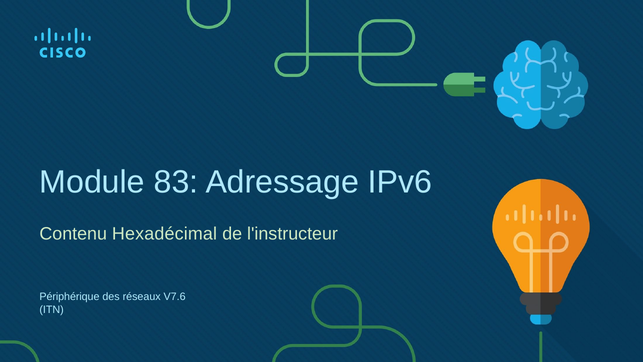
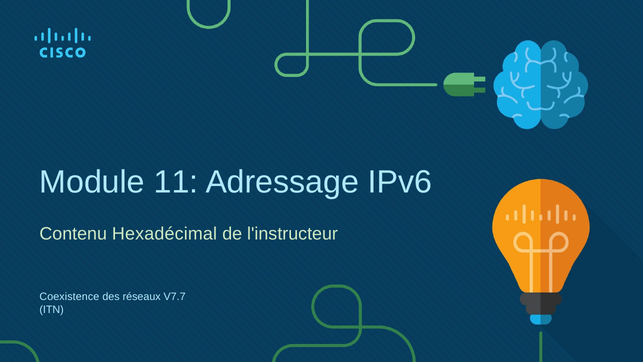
83: 83 -> 11
Périphérique: Périphérique -> Coexistence
V7.6: V7.6 -> V7.7
